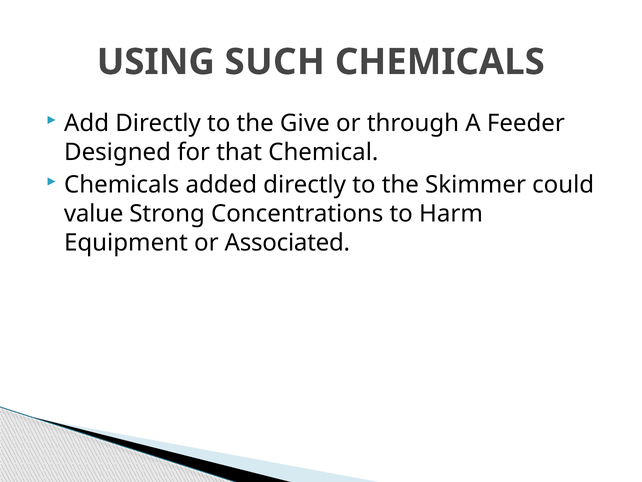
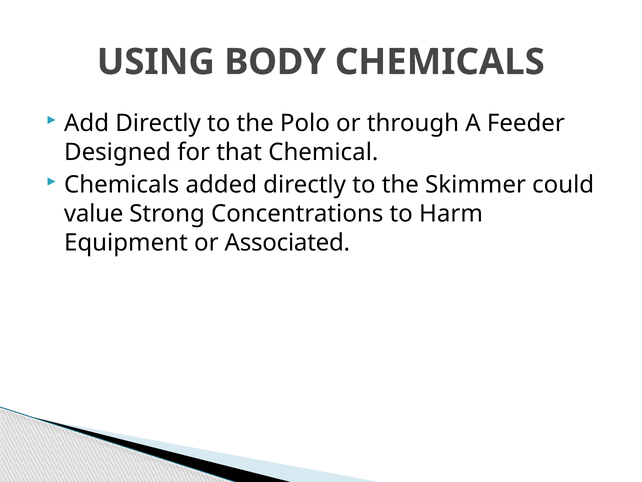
SUCH: SUCH -> BODY
Give: Give -> Polo
